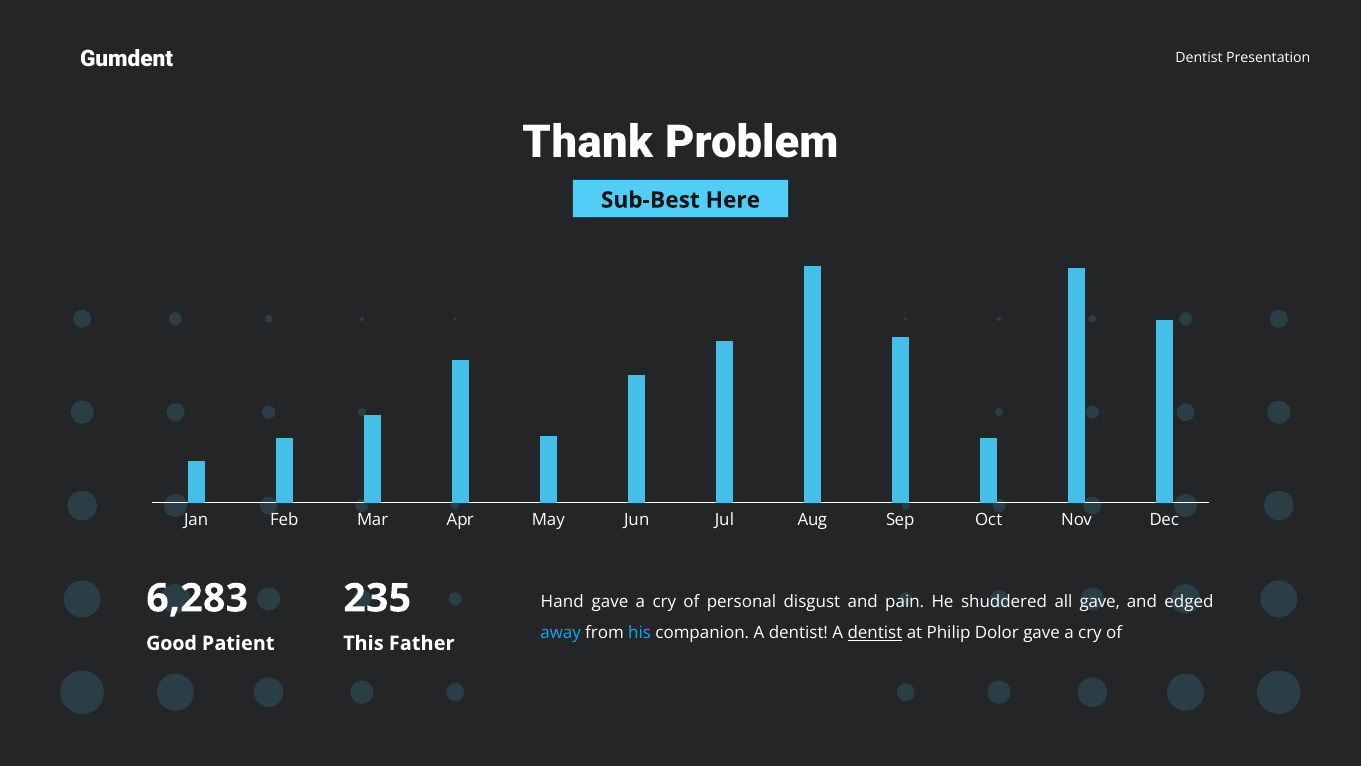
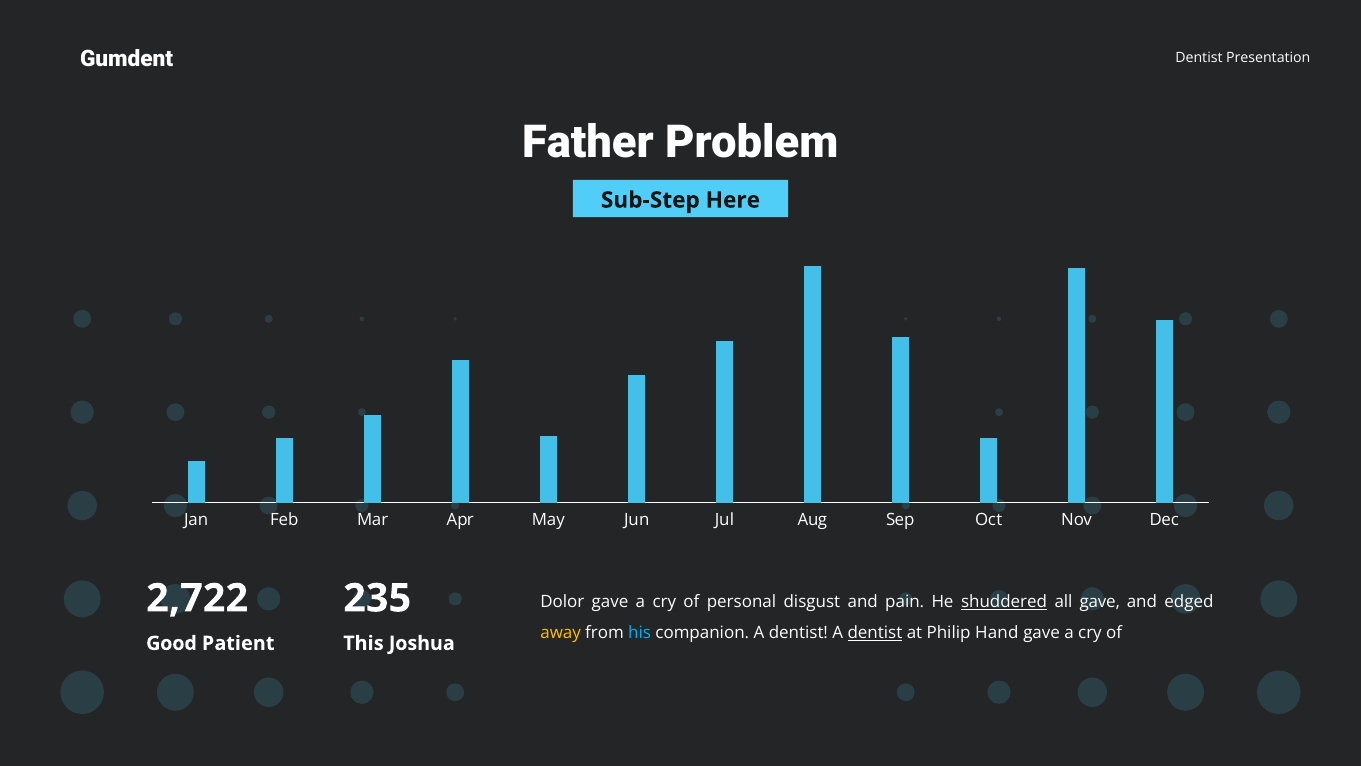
Thank: Thank -> Father
Sub-Best: Sub-Best -> Sub-Step
6,283: 6,283 -> 2,722
Hand: Hand -> Dolor
shuddered underline: none -> present
away colour: light blue -> yellow
Dolor: Dolor -> Hand
Father: Father -> Joshua
